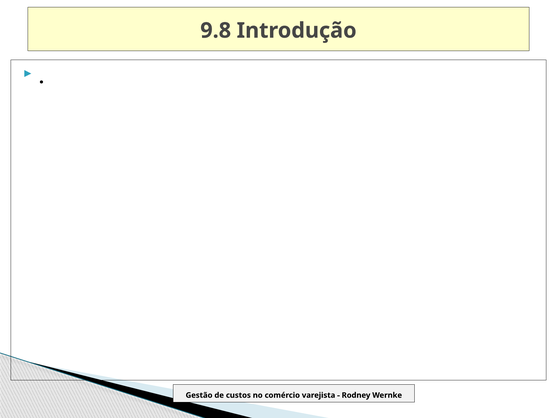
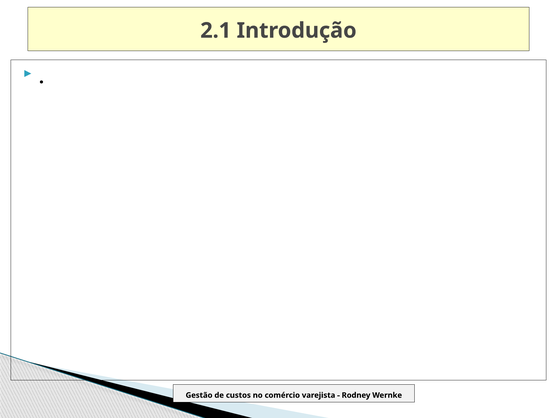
9.8: 9.8 -> 2.1
